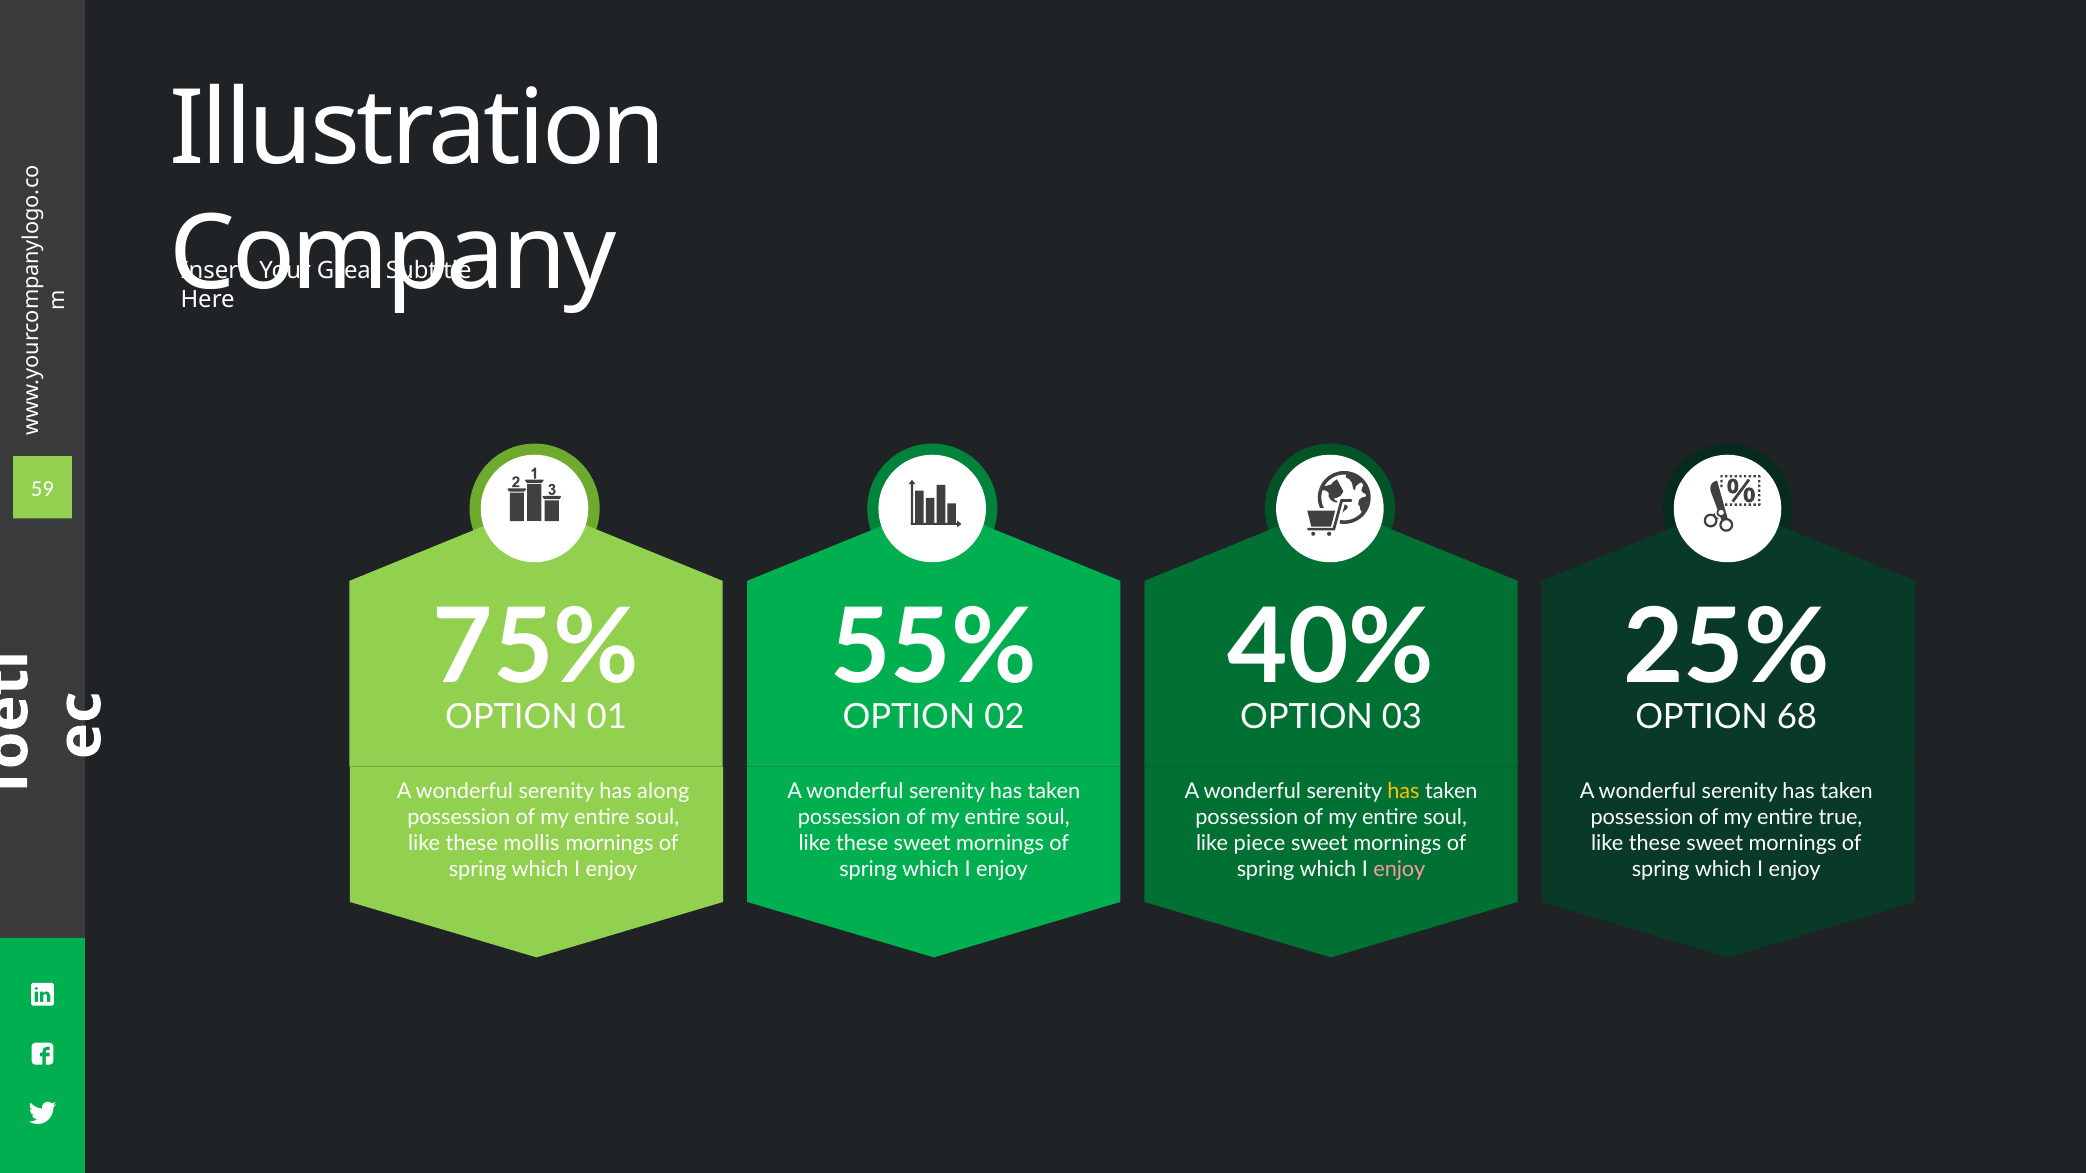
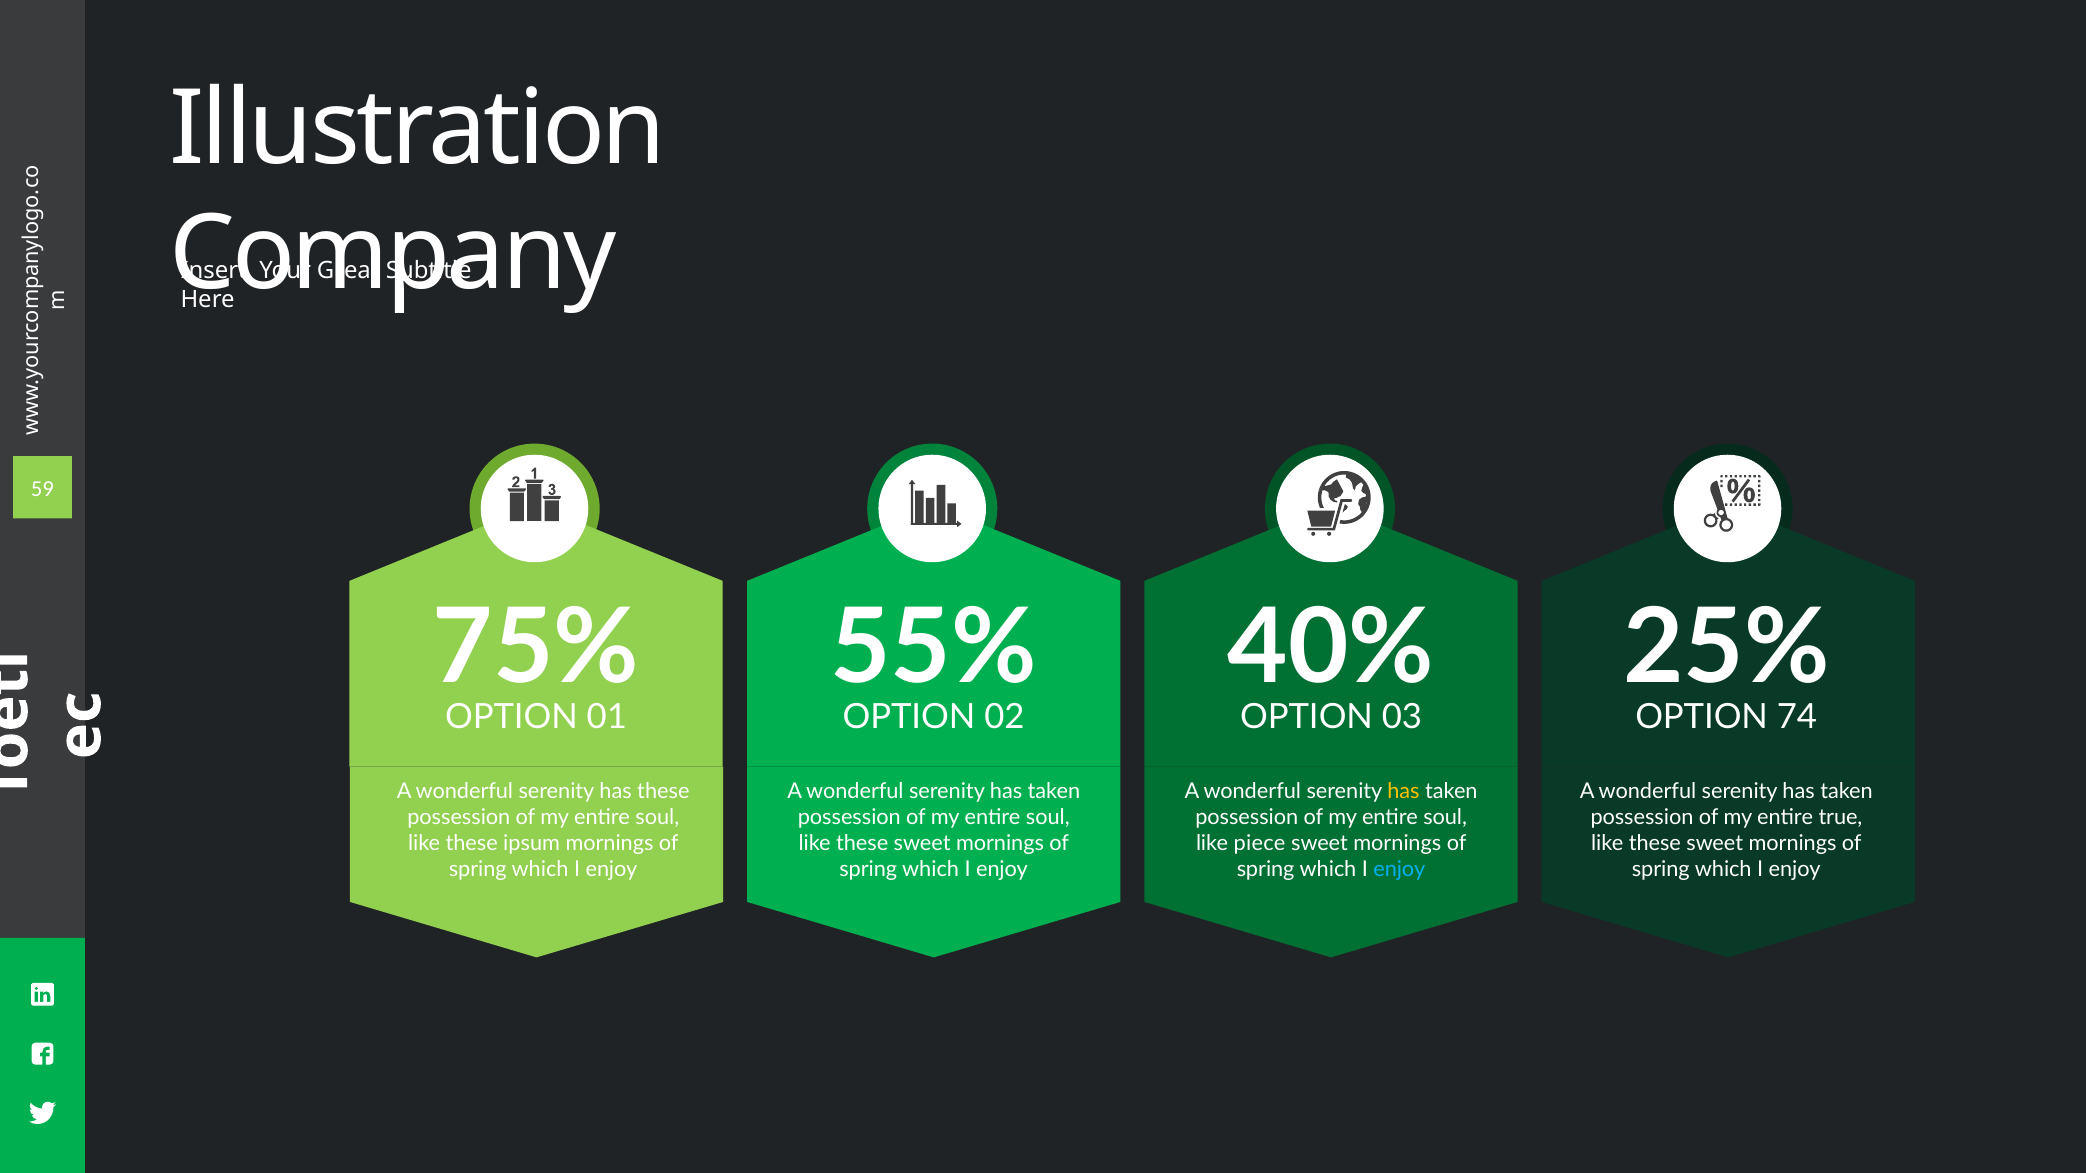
68: 68 -> 74
has along: along -> these
mollis: mollis -> ipsum
enjoy at (1399, 870) colour: pink -> light blue
